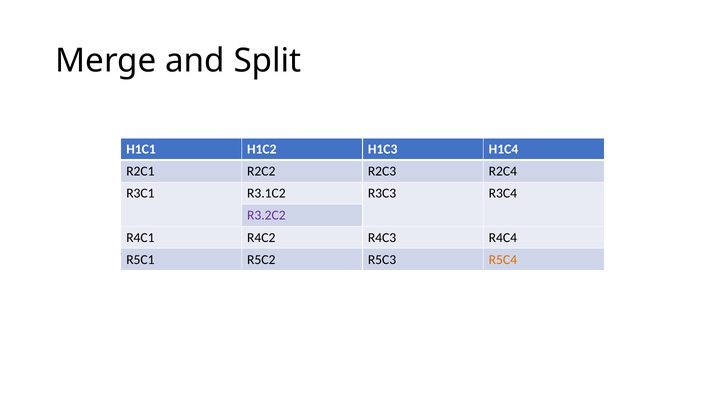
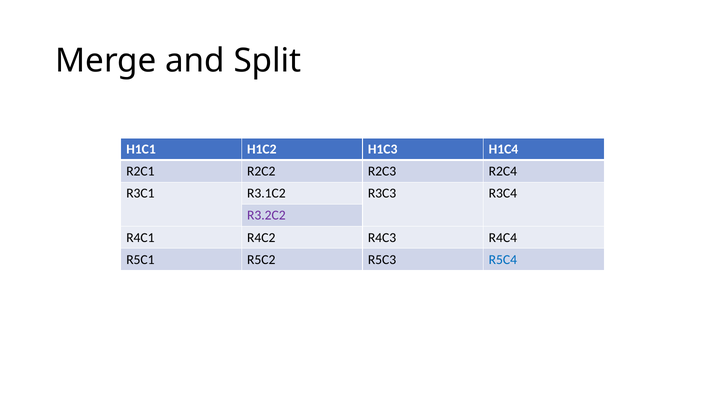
R5C4 colour: orange -> blue
